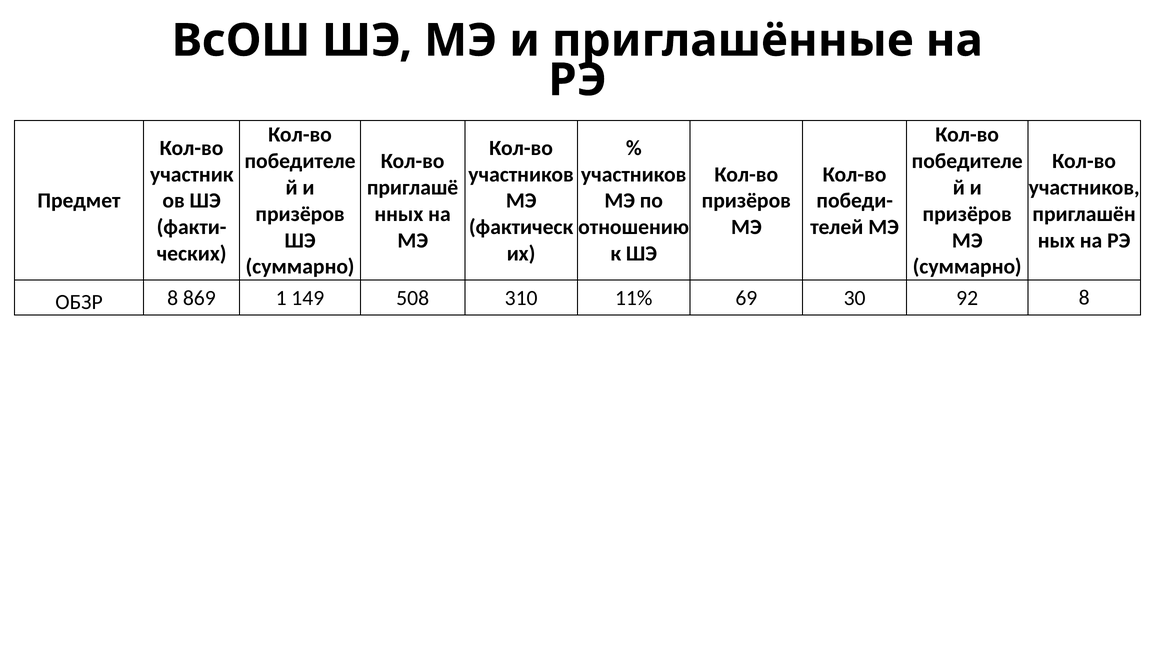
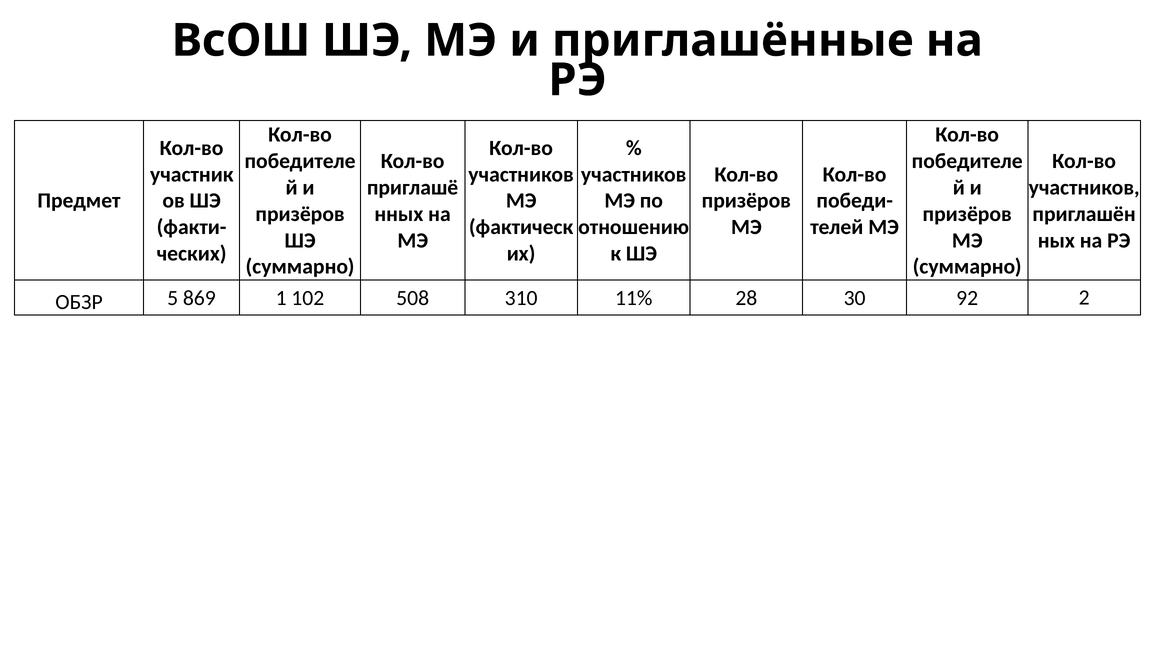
ОБЗР 8: 8 -> 5
149: 149 -> 102
69: 69 -> 28
92 8: 8 -> 2
